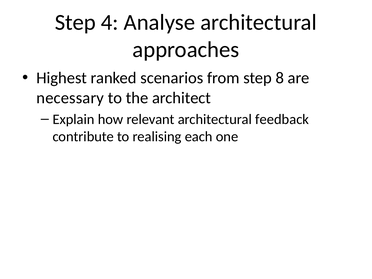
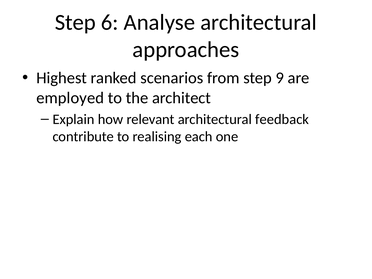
4: 4 -> 6
8: 8 -> 9
necessary: necessary -> employed
